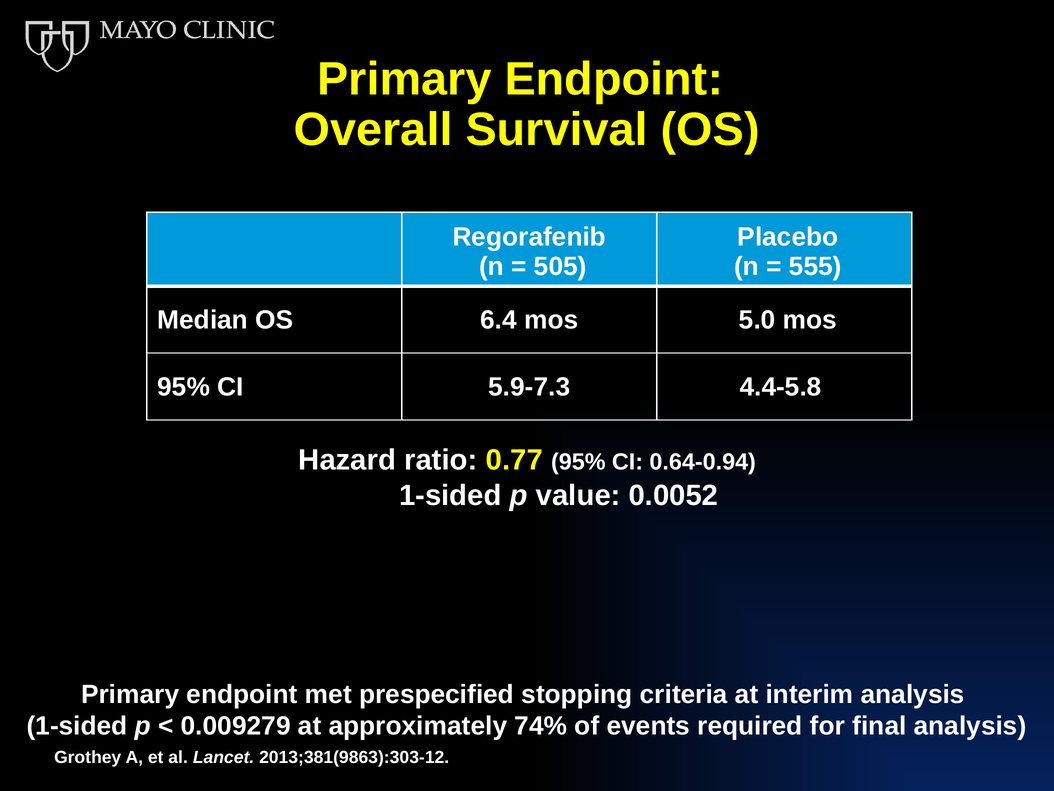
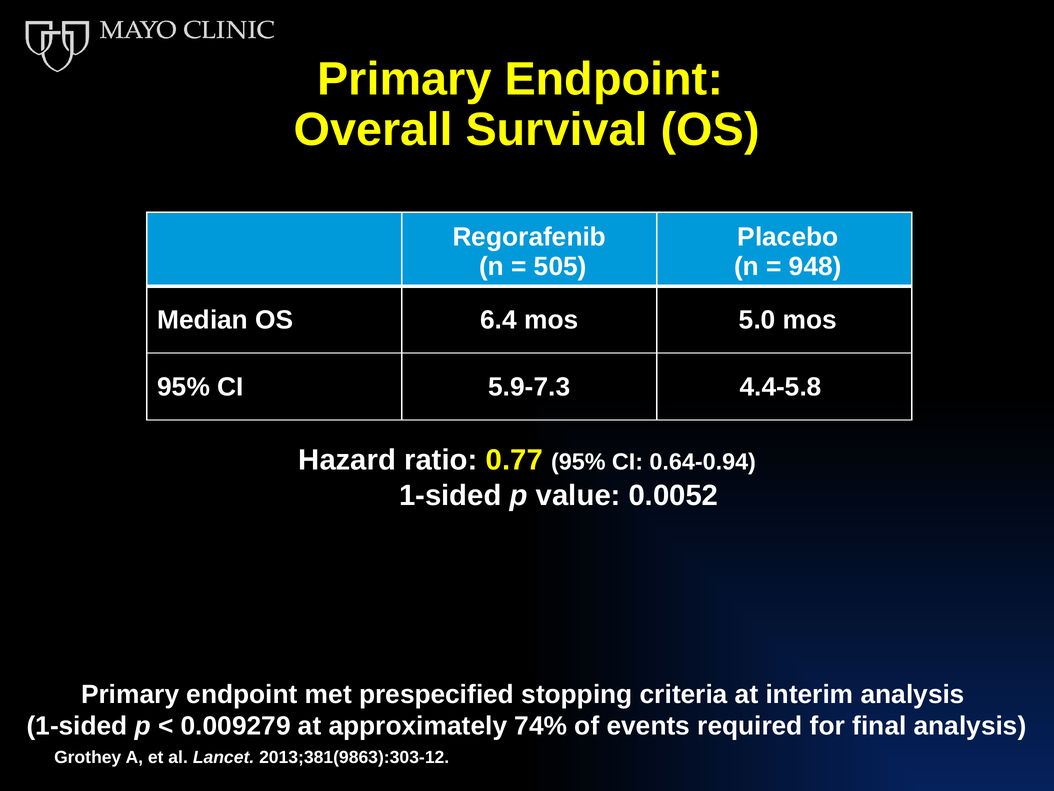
555: 555 -> 948
